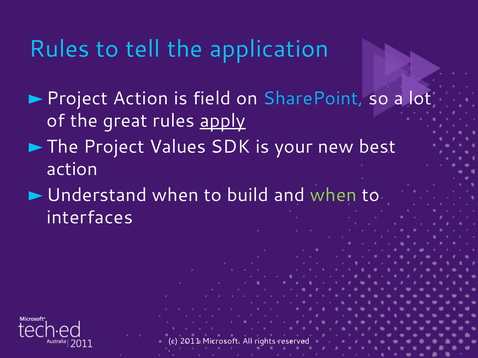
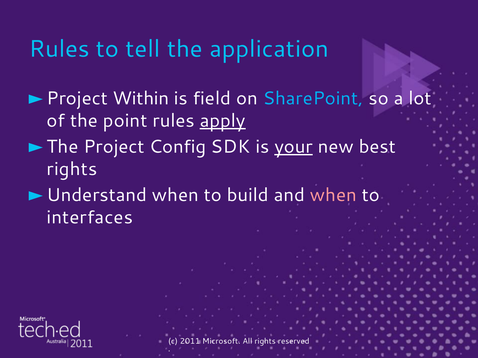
Action at (141, 98): Action -> Within
great: great -> point
Values: Values -> Config
your underline: none -> present
action at (72, 169): action -> rights
when at (333, 195) colour: light green -> pink
